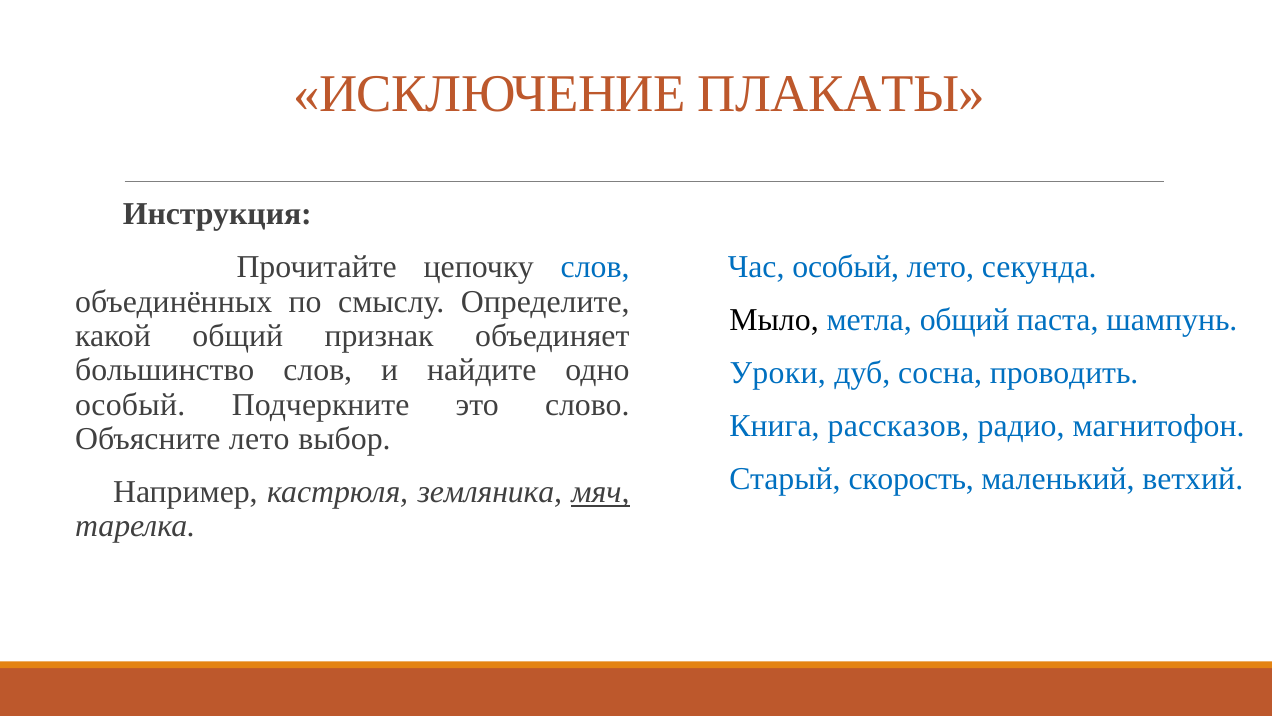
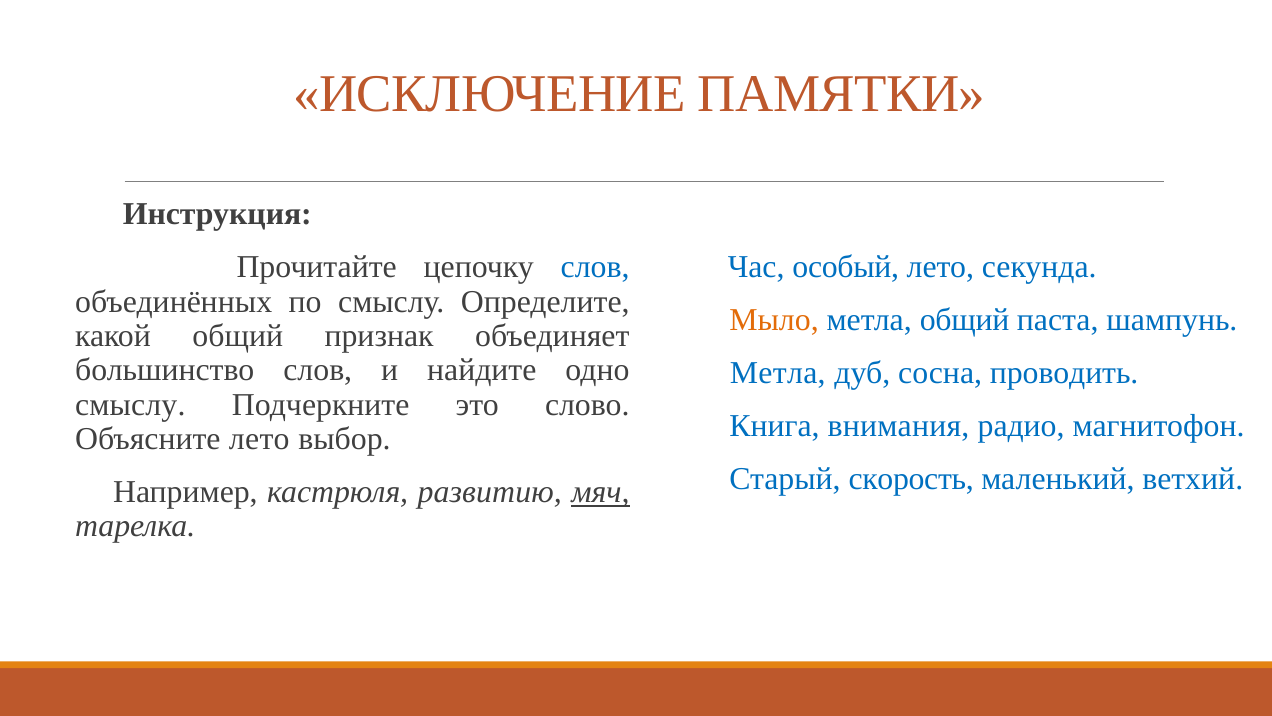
ПЛАКАТЫ: ПЛАКАТЫ -> ПАМЯТКИ
Мыло colour: black -> orange
Уроки at (778, 373): Уроки -> Метла
особый at (130, 405): особый -> смыслу
рассказов: рассказов -> внимания
земляника: земляника -> развитию
